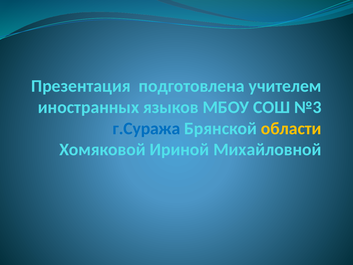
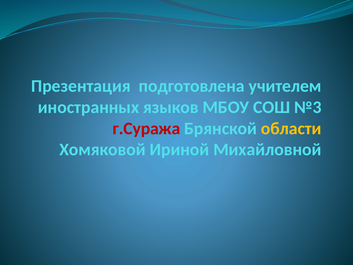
г.Суража colour: blue -> red
